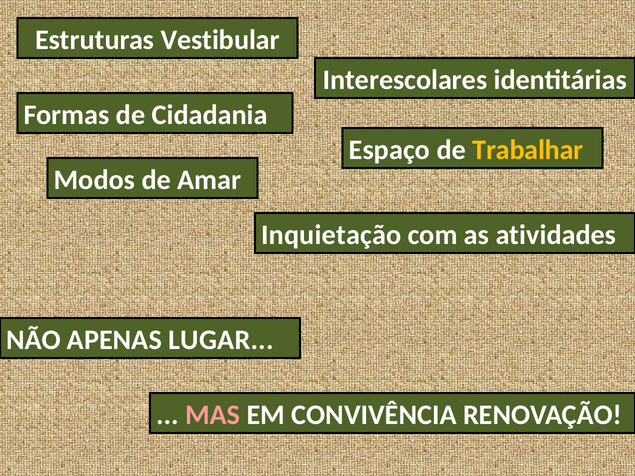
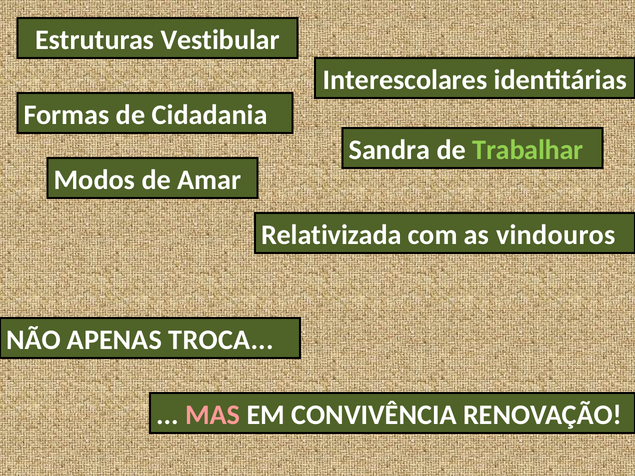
Espaço: Espaço -> Sandra
Trabalhar colour: yellow -> light green
Inquietação: Inquietação -> Relativizada
atividades: atividades -> vindouros
LUGAR: LUGAR -> TROCA
